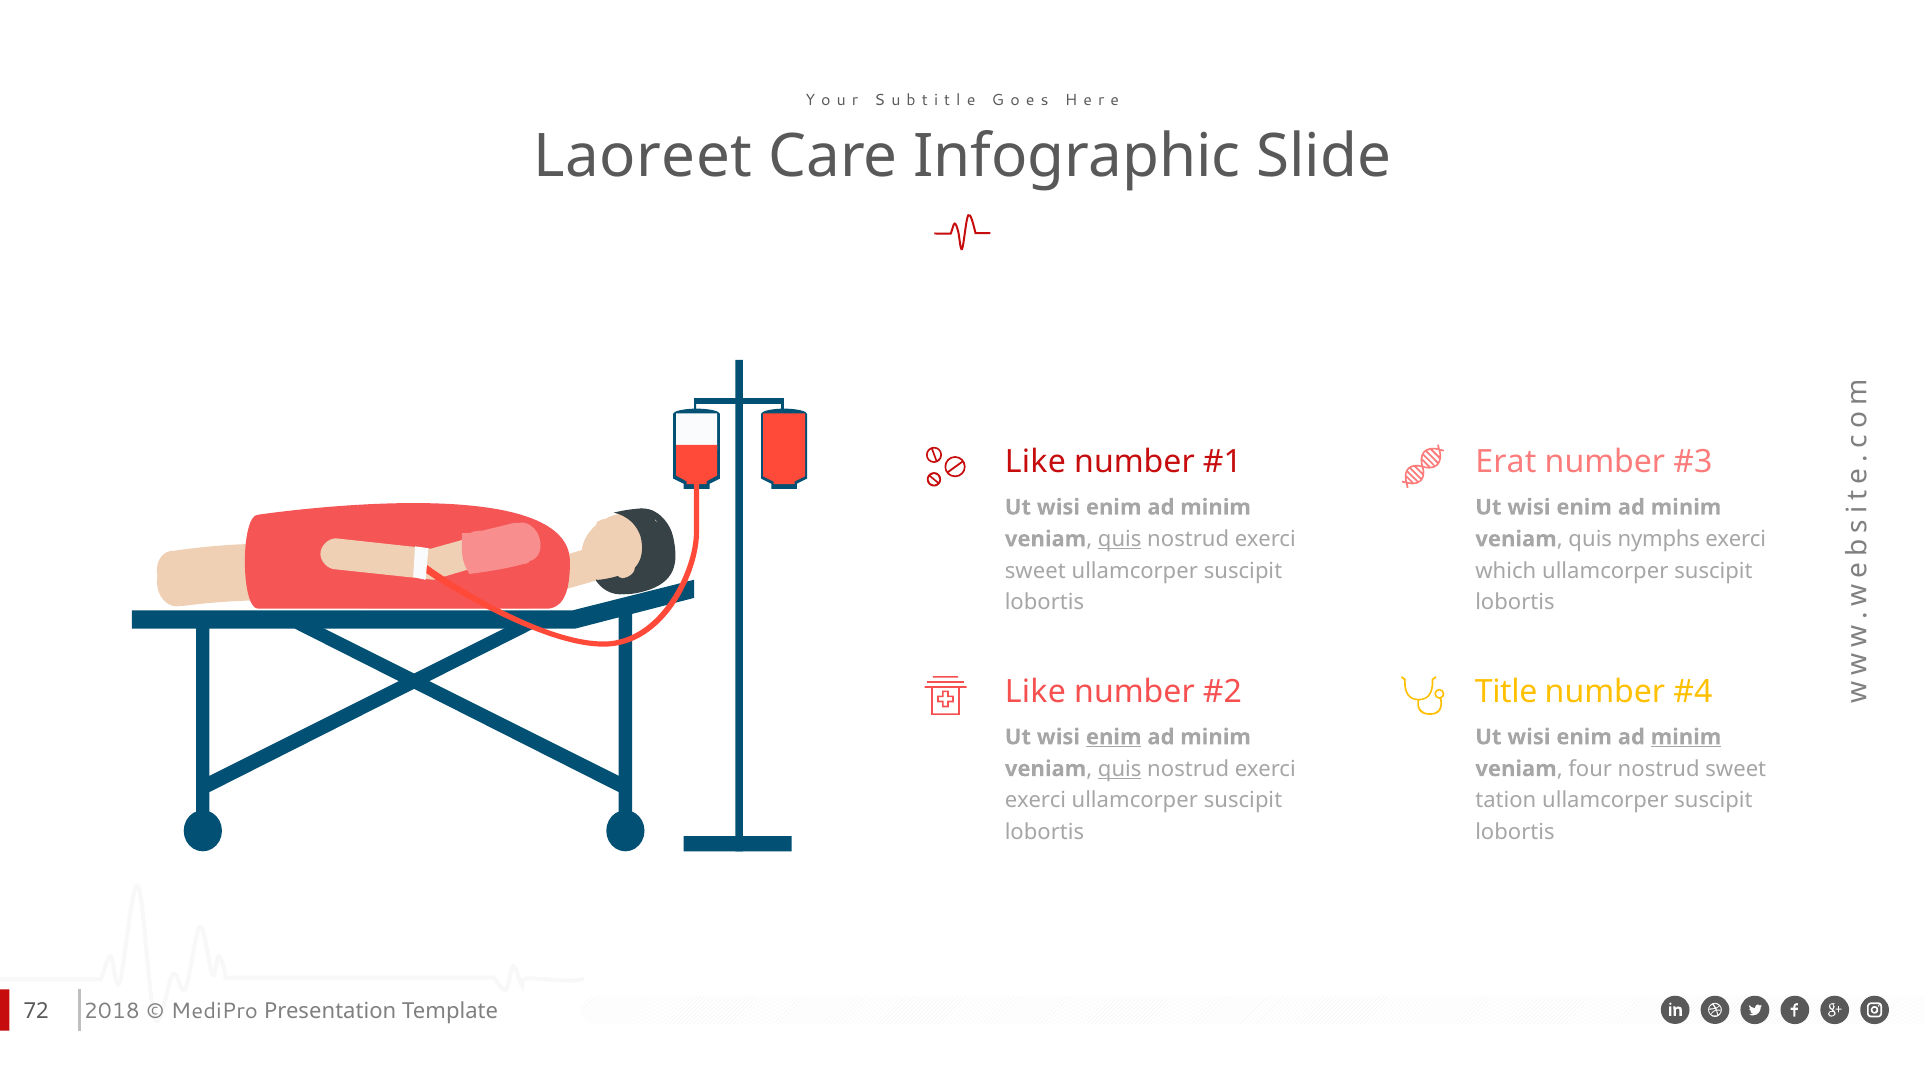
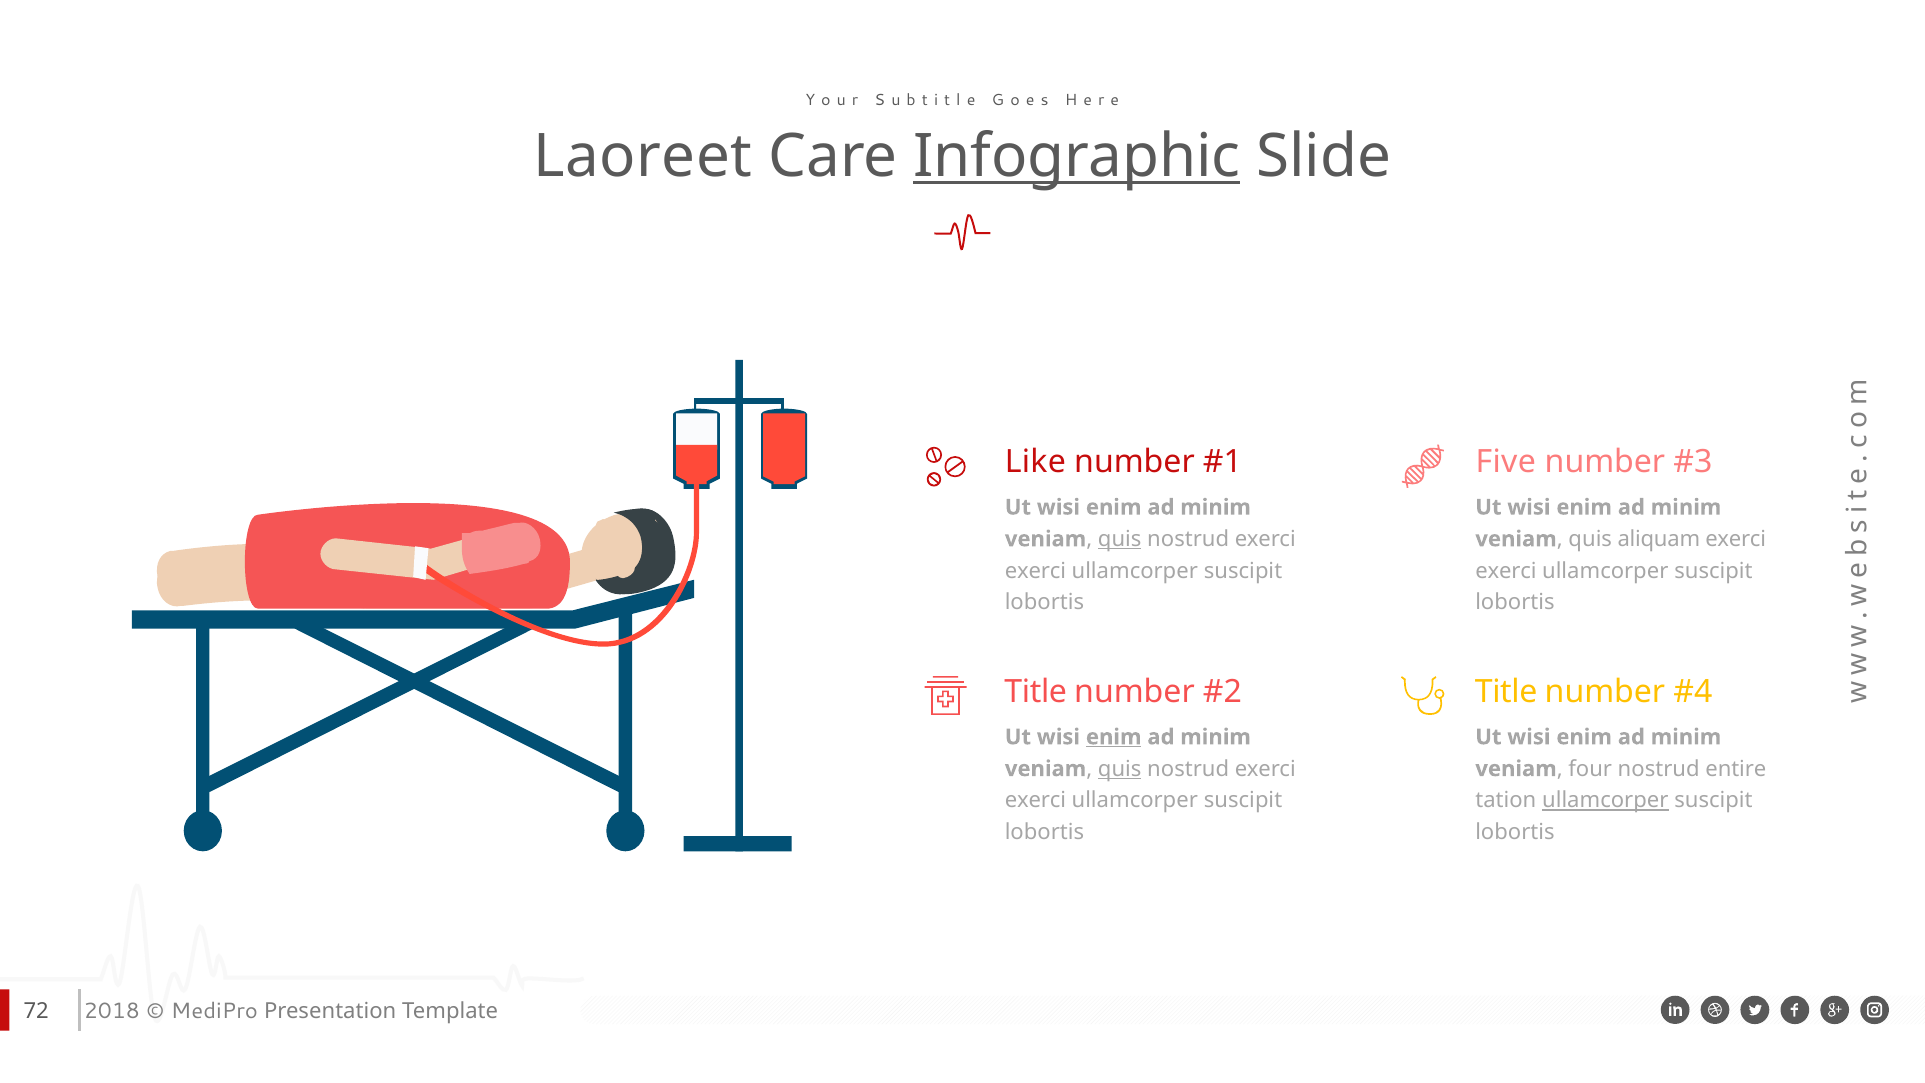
Infographic underline: none -> present
Erat: Erat -> Five
nymphs: nymphs -> aliquam
sweet at (1035, 571): sweet -> exerci
which at (1506, 571): which -> exerci
Like at (1035, 692): Like -> Title
minim at (1686, 737) underline: present -> none
nostrud sweet: sweet -> entire
ullamcorper at (1605, 800) underline: none -> present
